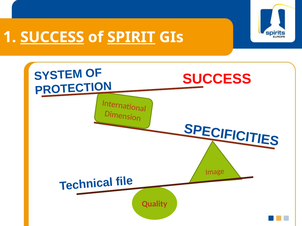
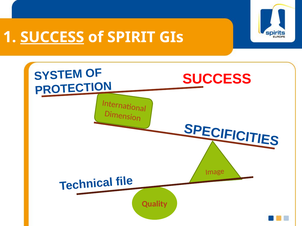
SPIRIT underline: present -> none
